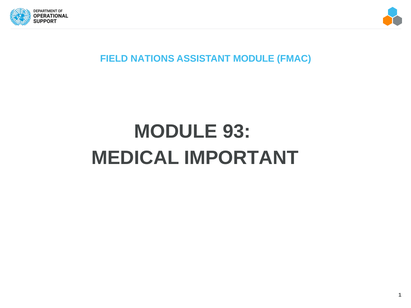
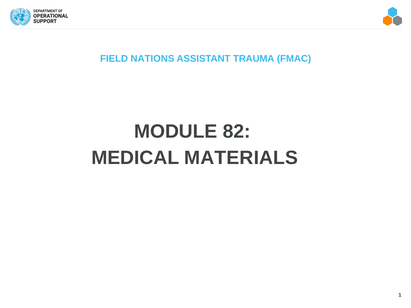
ASSISTANT MODULE: MODULE -> TRAUMA
93: 93 -> 82
IMPORTANT: IMPORTANT -> MATERIALS
